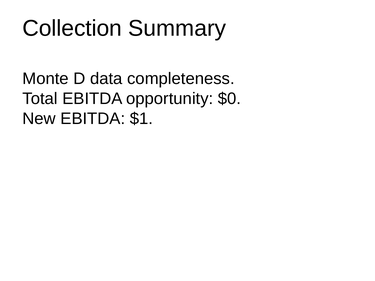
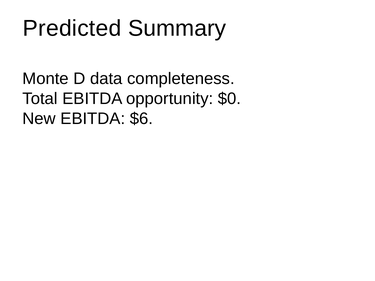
Collection: Collection -> Predicted
$1: $1 -> $6
